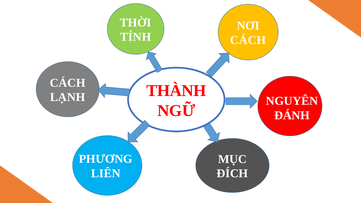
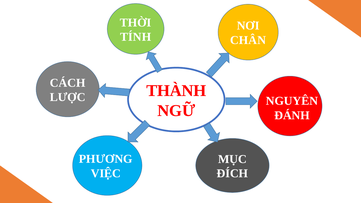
CÁCH at (248, 40): CÁCH -> CHÂN
LẠNH: LẠNH -> LƯỢC
LIÊN: LIÊN -> VIỆC
